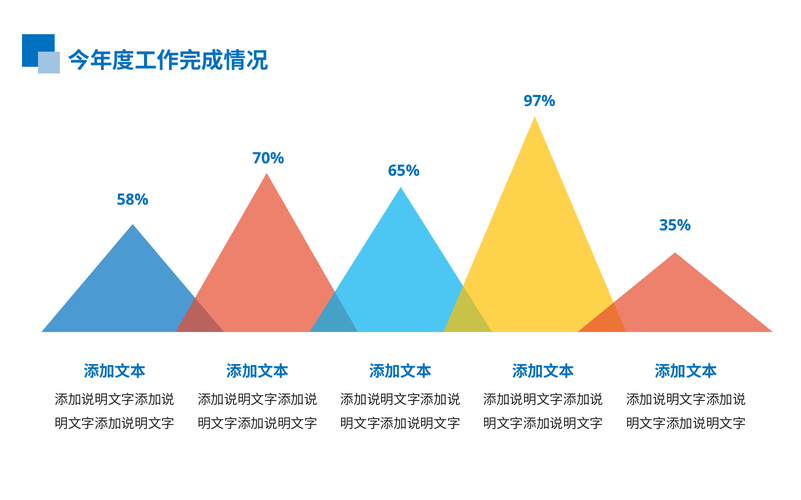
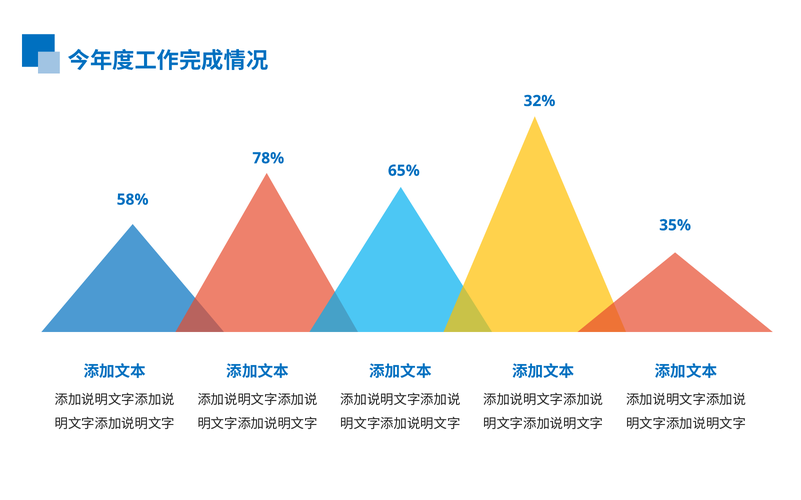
97%: 97% -> 32%
70%: 70% -> 78%
